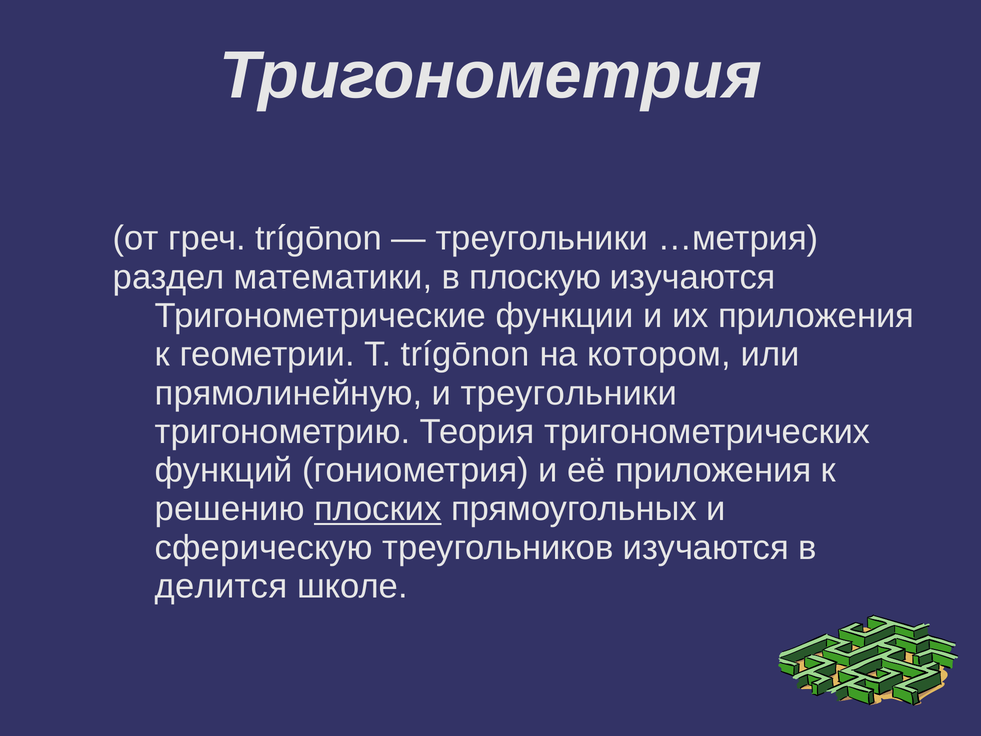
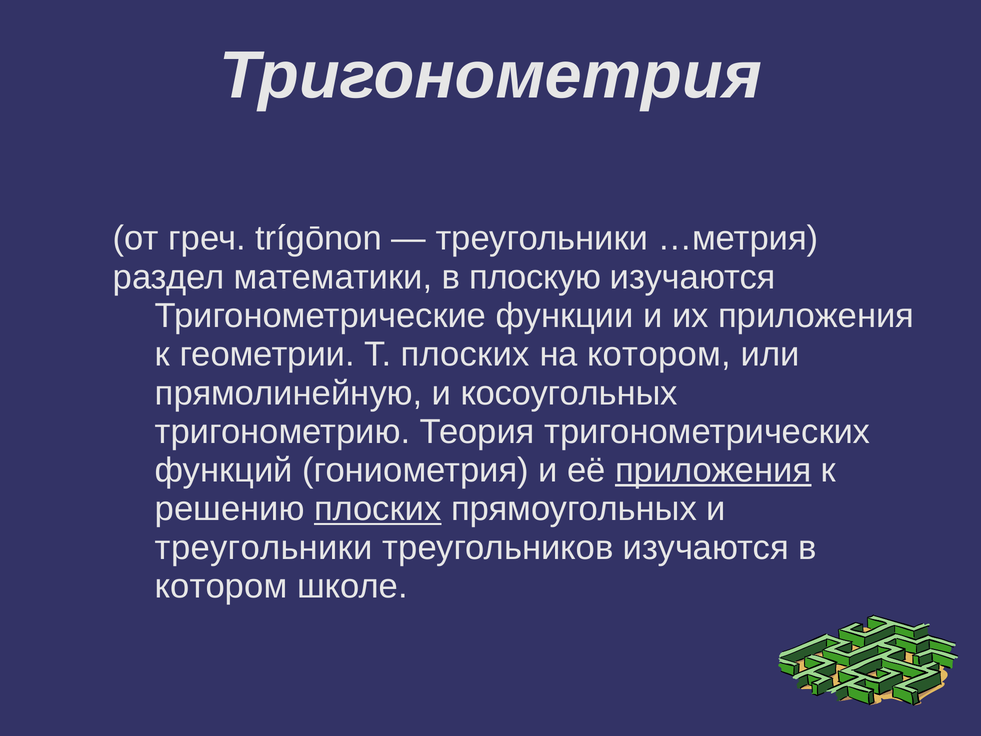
Т trígōnon: trígōnon -> плоских
и треугольники: треугольники -> косоугольных
приложения at (713, 470) underline: none -> present
сферическую at (264, 547): сферическую -> треугольники
делится at (221, 586): делится -> котором
